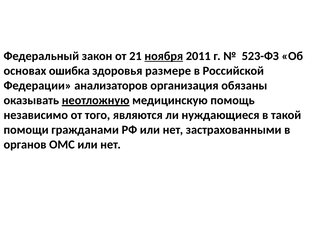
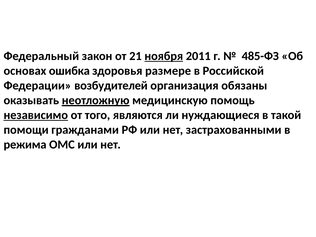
523-ФЗ: 523-ФЗ -> 485-ФЗ
анализаторов: анализаторов -> возбудителей
независимо underline: none -> present
органов: органов -> режима
